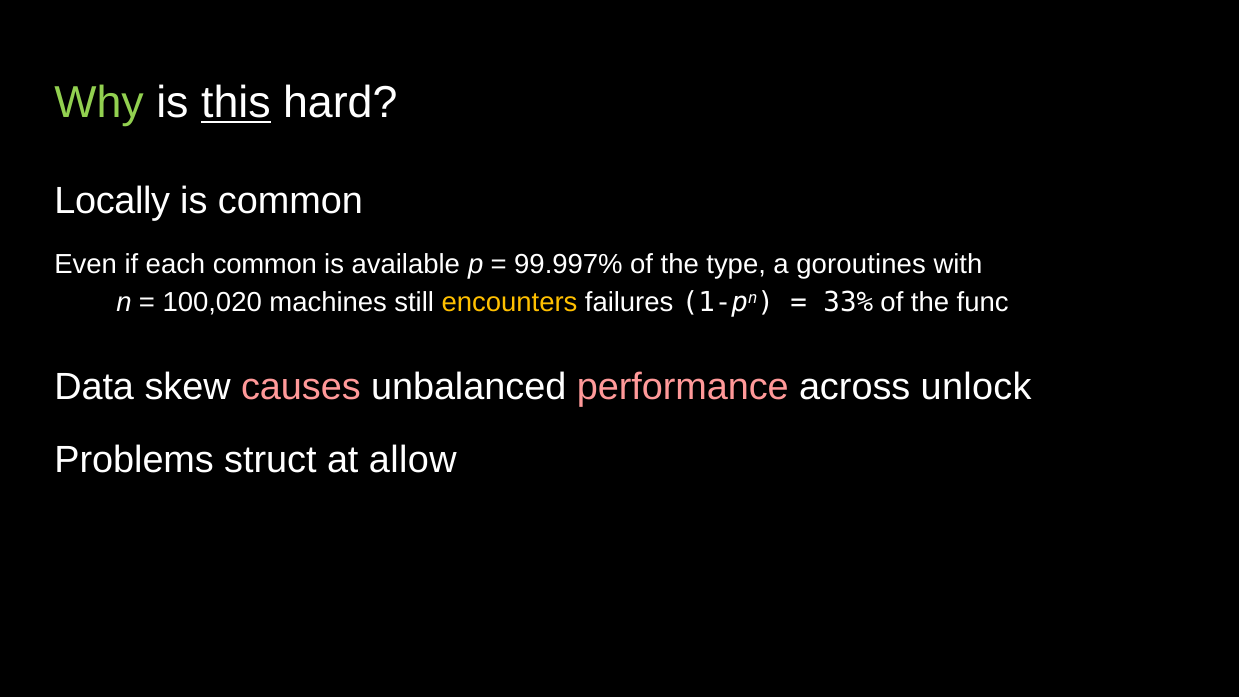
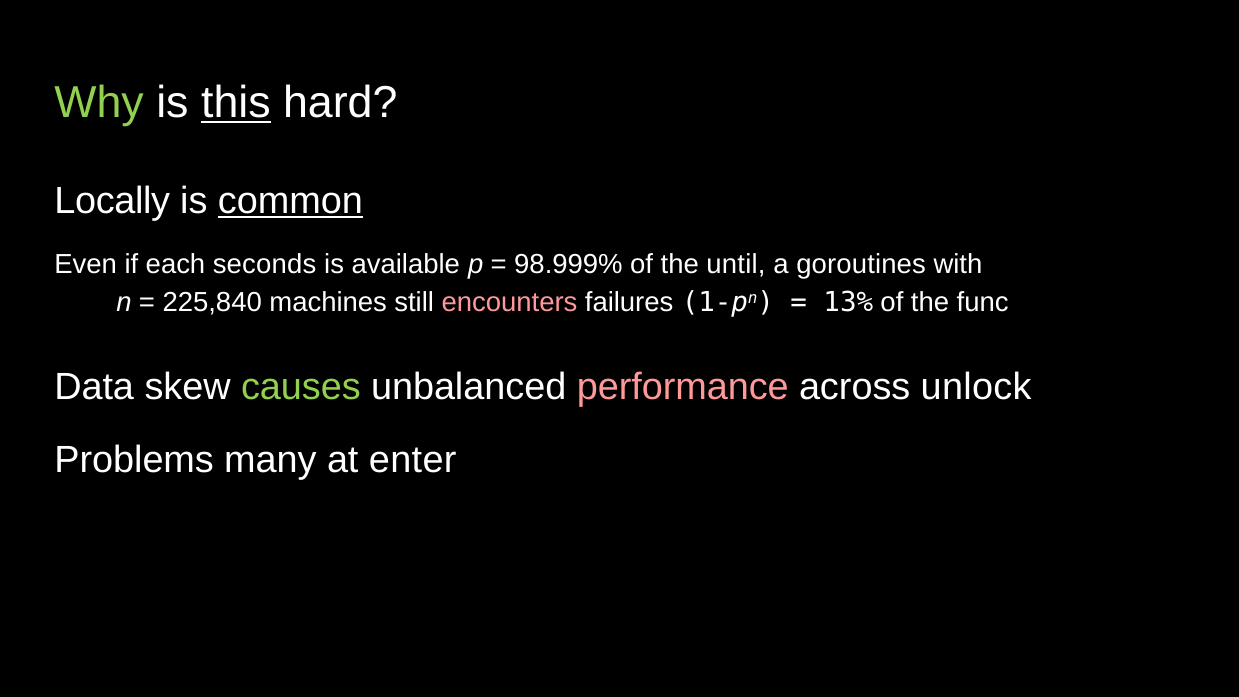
common at (290, 201) underline: none -> present
each common: common -> seconds
99.997%: 99.997% -> 98.999%
type: type -> until
100,020: 100,020 -> 225,840
encounters colour: yellow -> pink
33%: 33% -> 13%
causes colour: pink -> light green
struct: struct -> many
allow: allow -> enter
